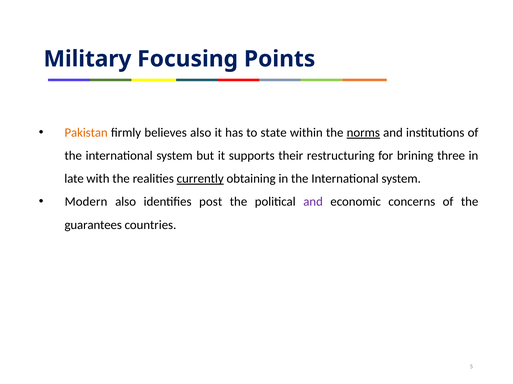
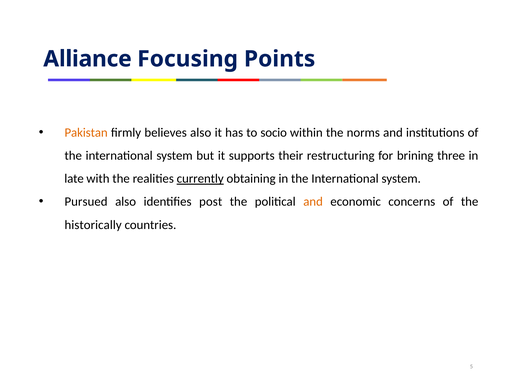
Military: Military -> Alliance
state: state -> socio
norms underline: present -> none
Modern: Modern -> Pursued
and at (313, 202) colour: purple -> orange
guarantees: guarantees -> historically
